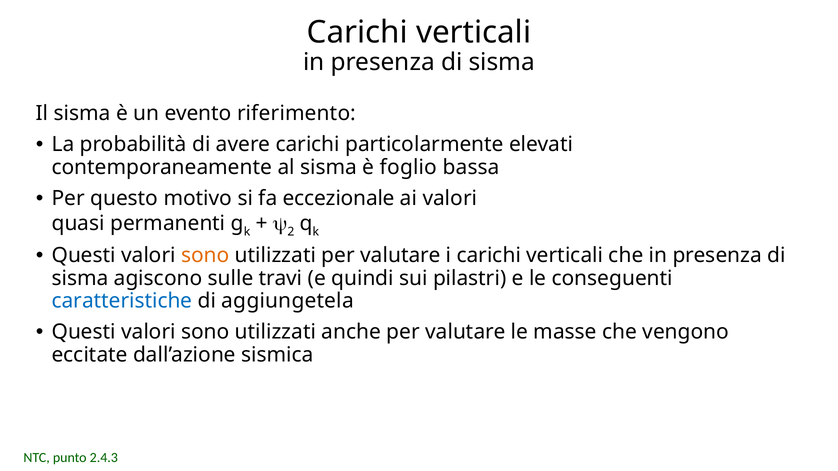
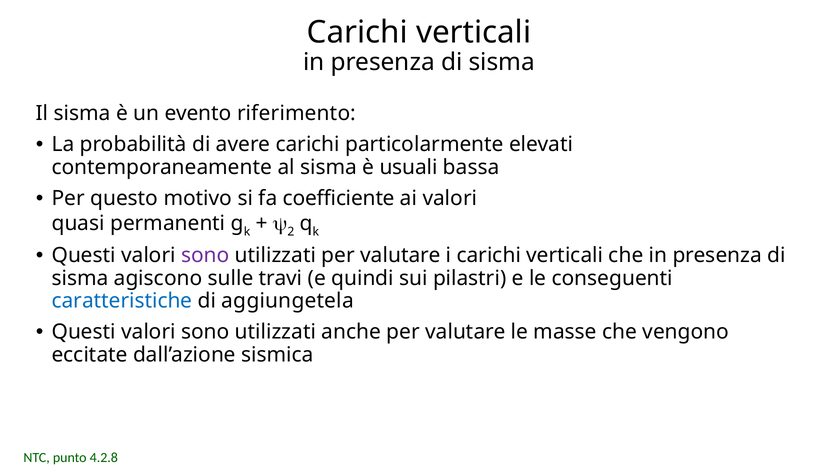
foglio: foglio -> usuali
eccezionale: eccezionale -> coefficiente
sono at (205, 256) colour: orange -> purple
2.4.3: 2.4.3 -> 4.2.8
